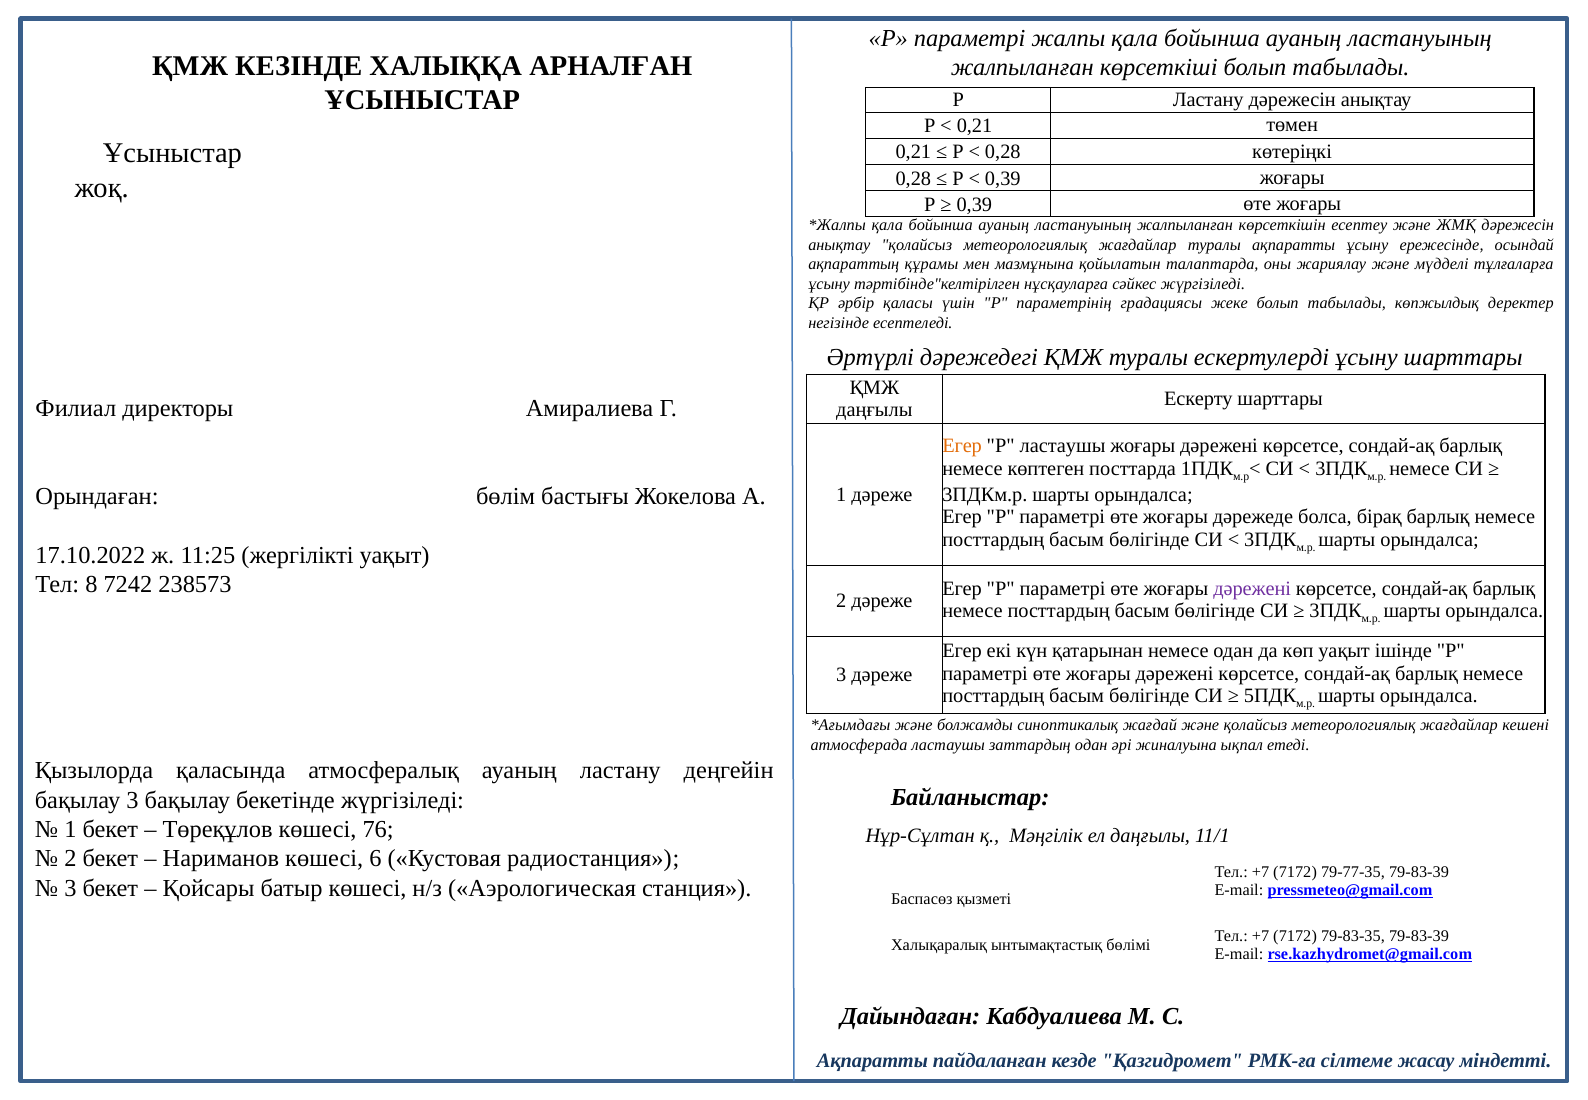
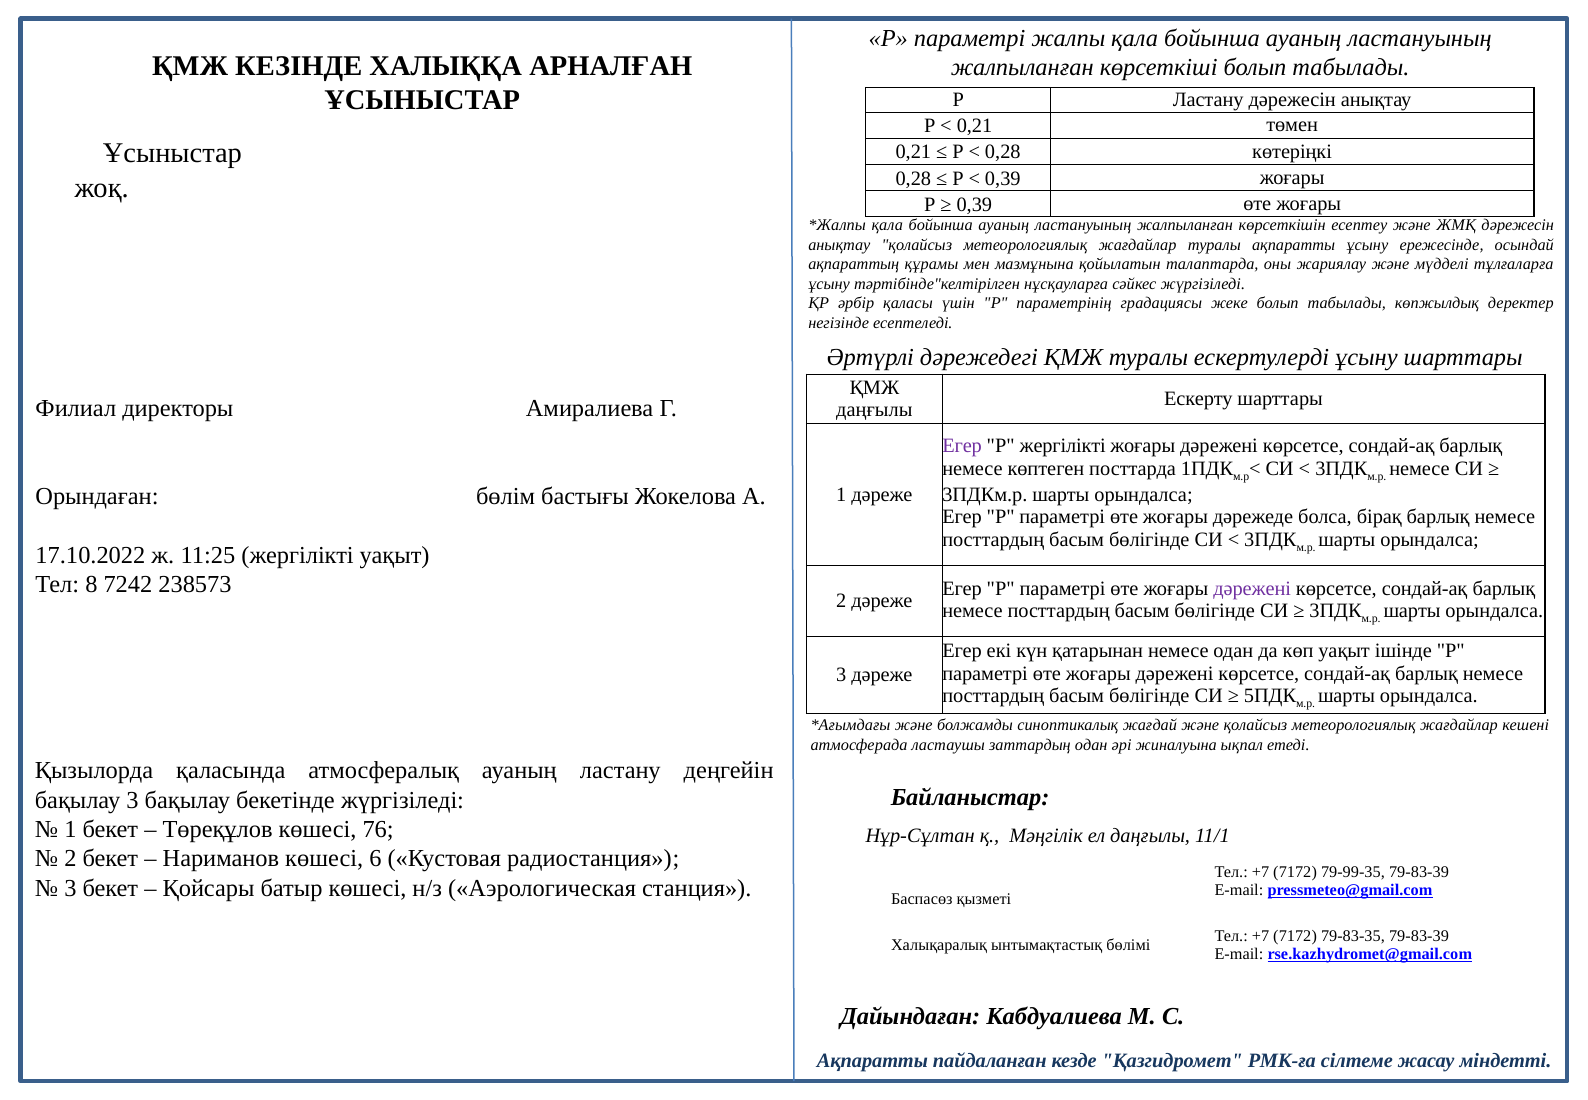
Егер at (962, 446) colour: orange -> purple
Р ластаушы: ластаушы -> жергілікті
79-77-35: 79-77-35 -> 79-99-35
